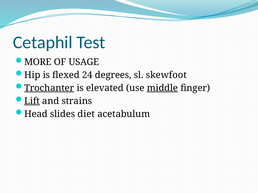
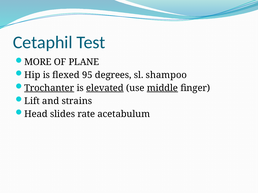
USAGE: USAGE -> PLANE
24: 24 -> 95
skewfoot: skewfoot -> shampoo
elevated underline: none -> present
Lift underline: present -> none
diet: diet -> rate
